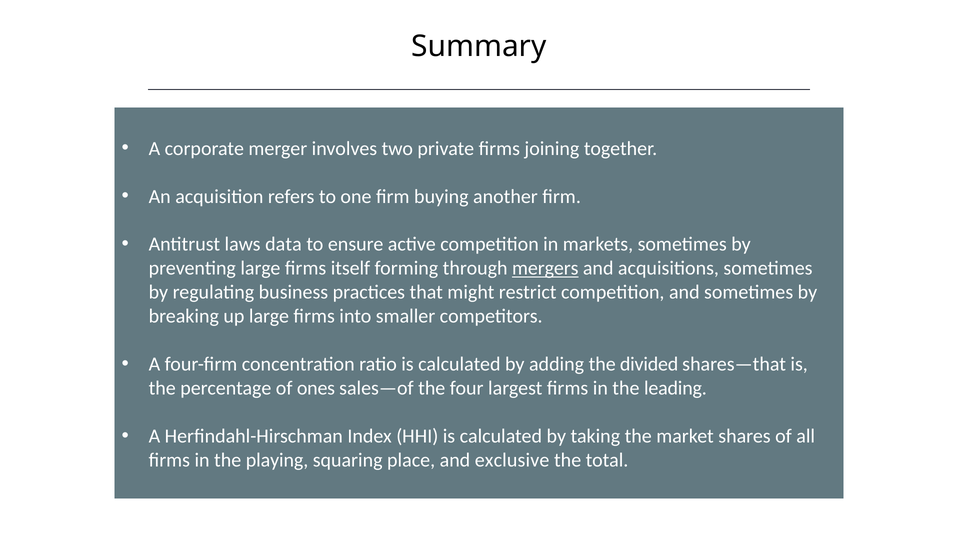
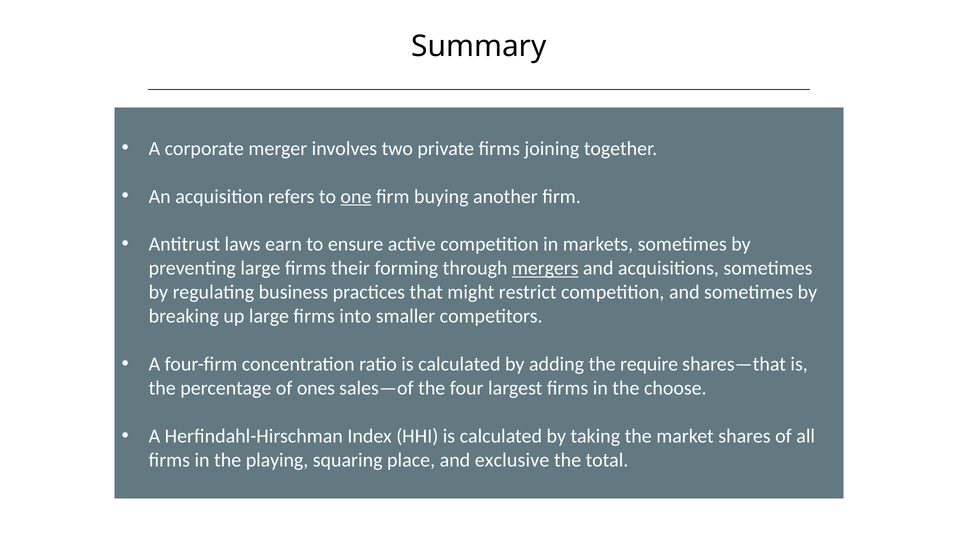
one underline: none -> present
data: data -> earn
itself: itself -> their
divided: divided -> require
leading: leading -> choose
